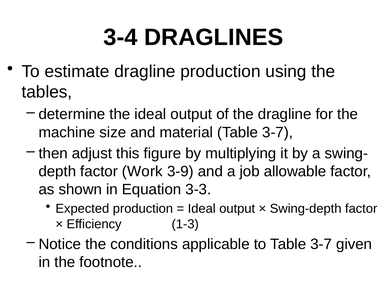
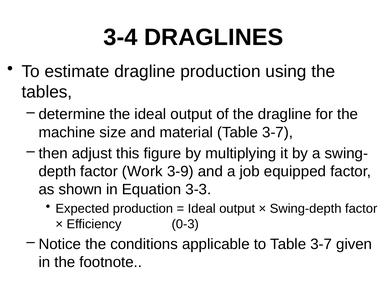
allowable: allowable -> equipped
1-3: 1-3 -> 0-3
